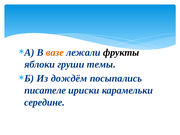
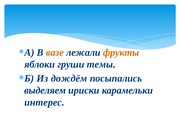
фрукты colour: black -> orange
писателе: писателе -> выделяем
середине: середине -> интерес
